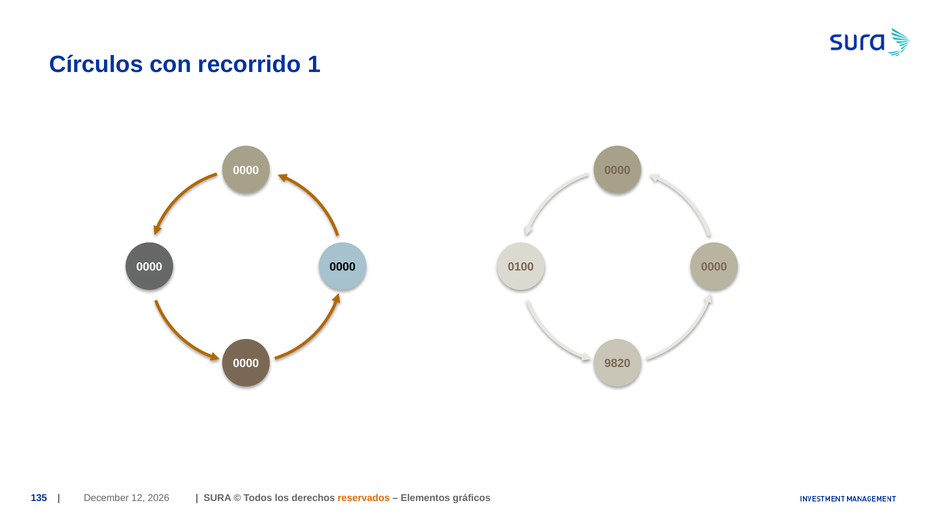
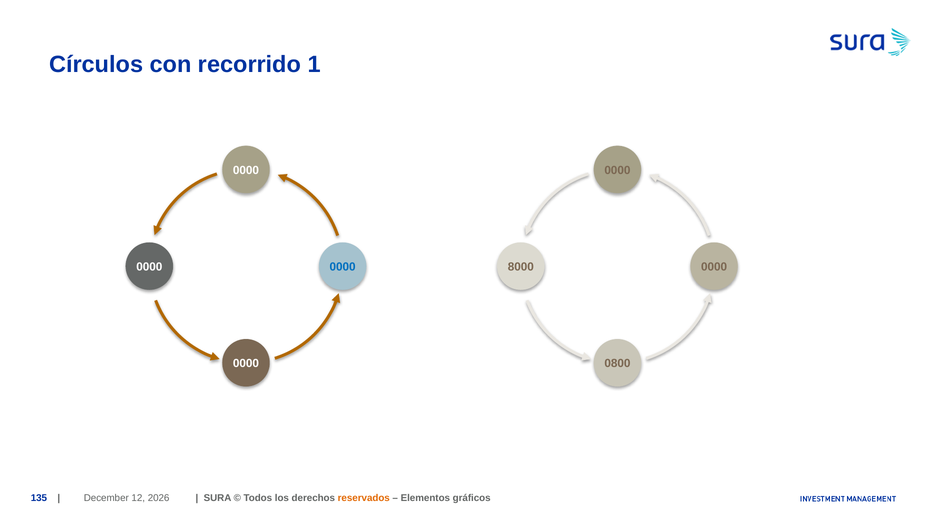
0000 at (343, 267) colour: black -> blue
0100: 0100 -> 8000
9820: 9820 -> 0800
